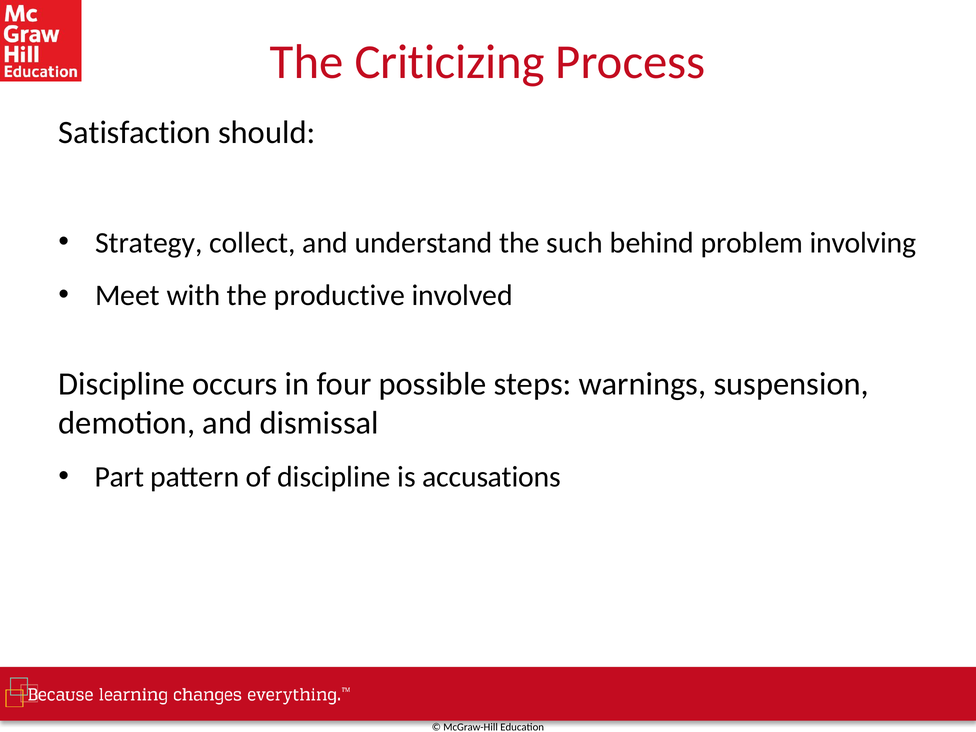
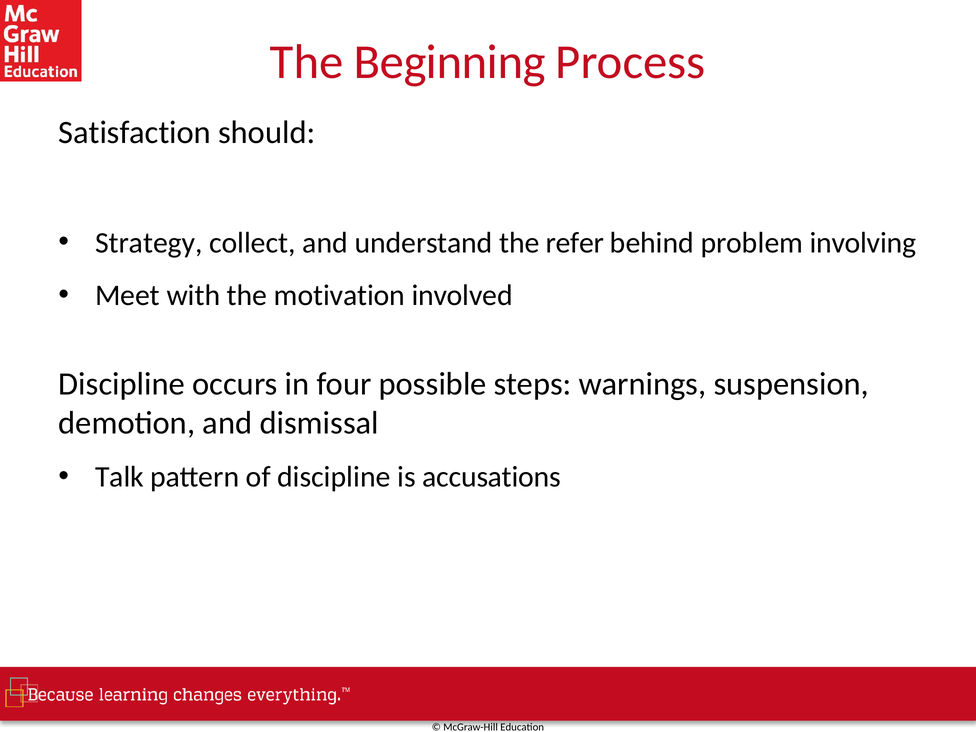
Criticizing: Criticizing -> Beginning
such: such -> refer
productive: productive -> motivation
Part: Part -> Talk
